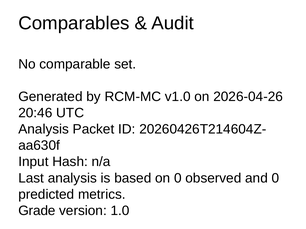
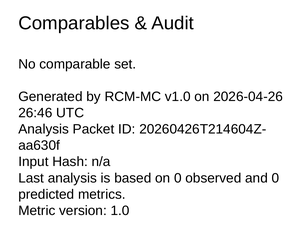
20:46: 20:46 -> 26:46
Grade: Grade -> Metric
